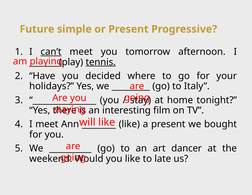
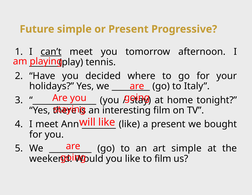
tennis underline: present -> none
art dancer: dancer -> simple
to late: late -> film
